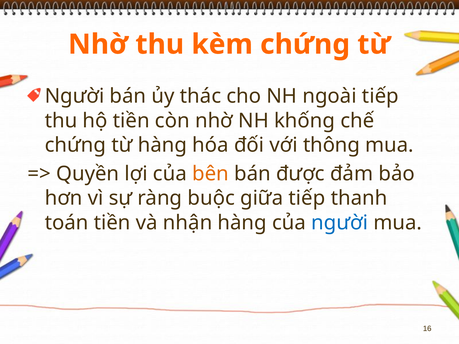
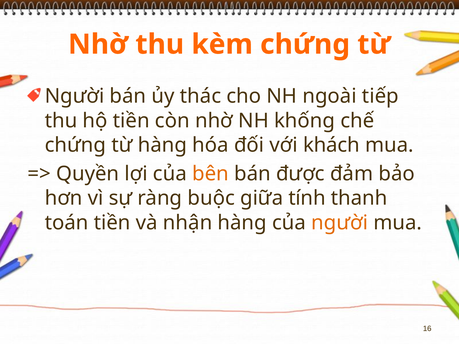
thông: thông -> khách
giữa tiếp: tiếp -> tính
người at (340, 223) colour: blue -> orange
